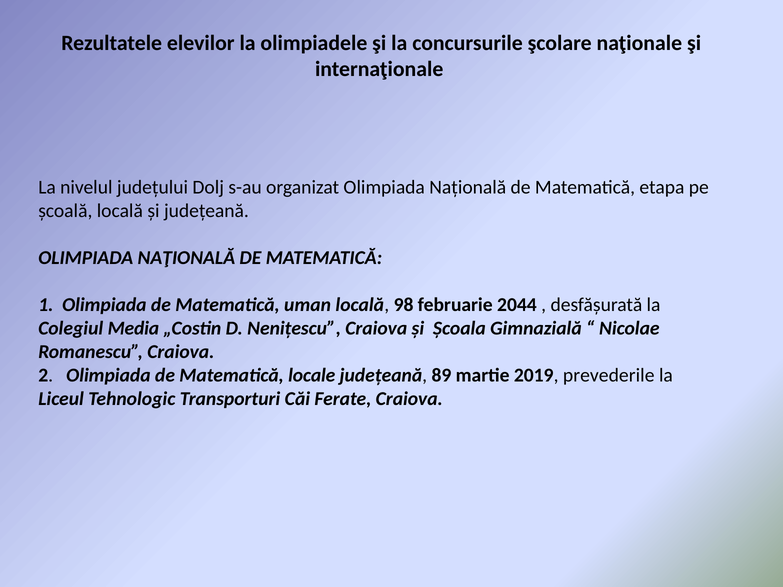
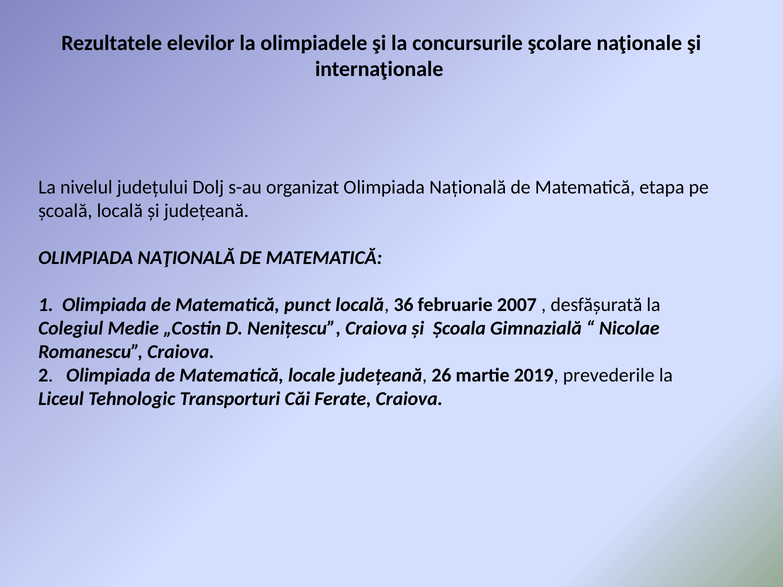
uman: uman -> punct
98: 98 -> 36
2044: 2044 -> 2007
Media: Media -> Medie
89: 89 -> 26
